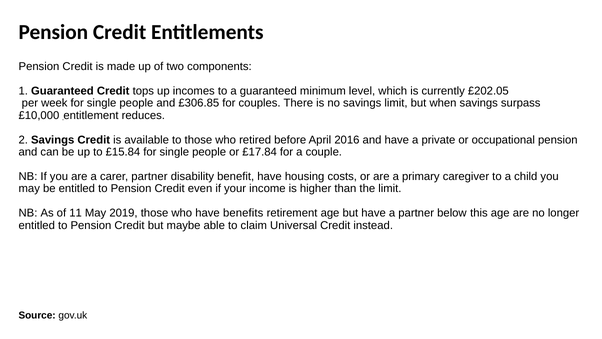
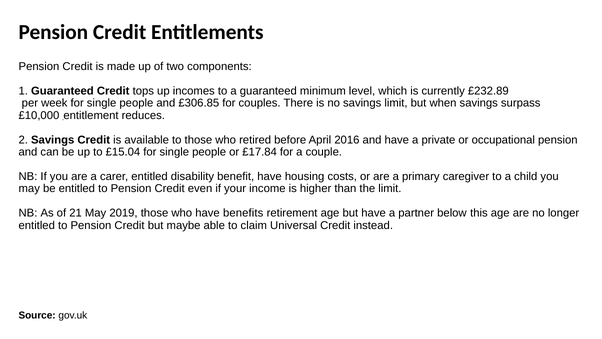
£202.05: £202.05 -> £232.89
£15.84: £15.84 -> £15.04
carer partner: partner -> entitled
11: 11 -> 21
